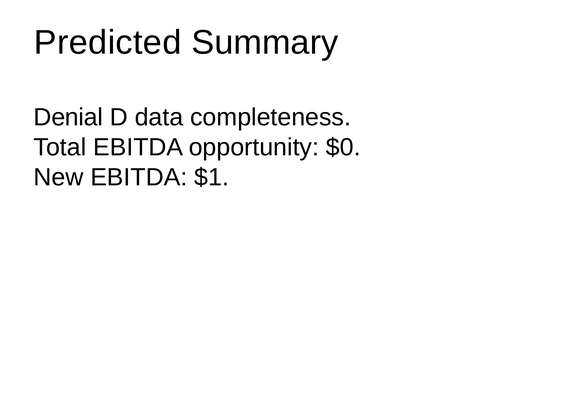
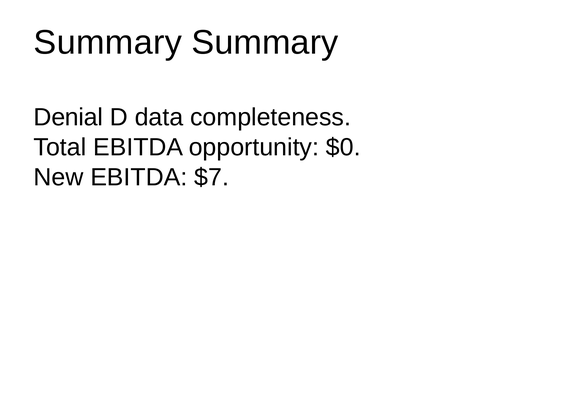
Predicted at (108, 43): Predicted -> Summary
$1: $1 -> $7
